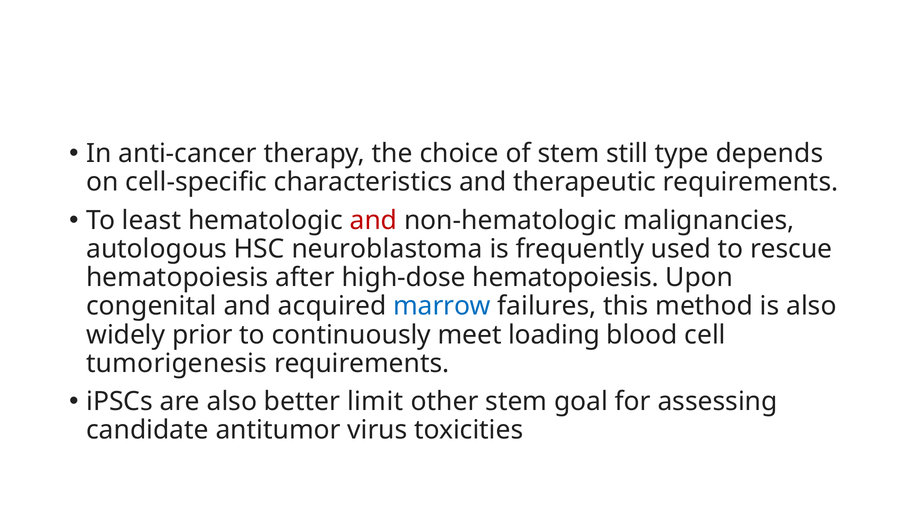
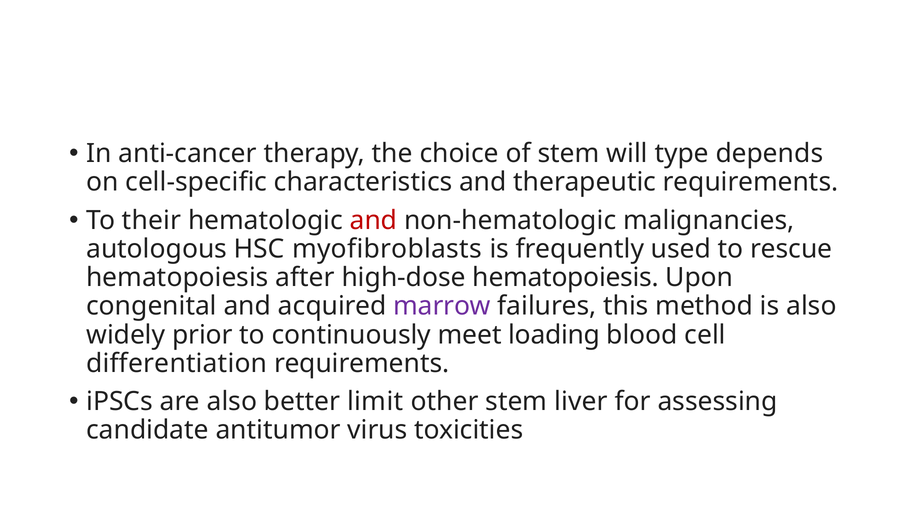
still: still -> will
least: least -> their
neuroblastoma: neuroblastoma -> myofibroblasts
marrow colour: blue -> purple
tumorigenesis: tumorigenesis -> differentiation
goal: goal -> liver
